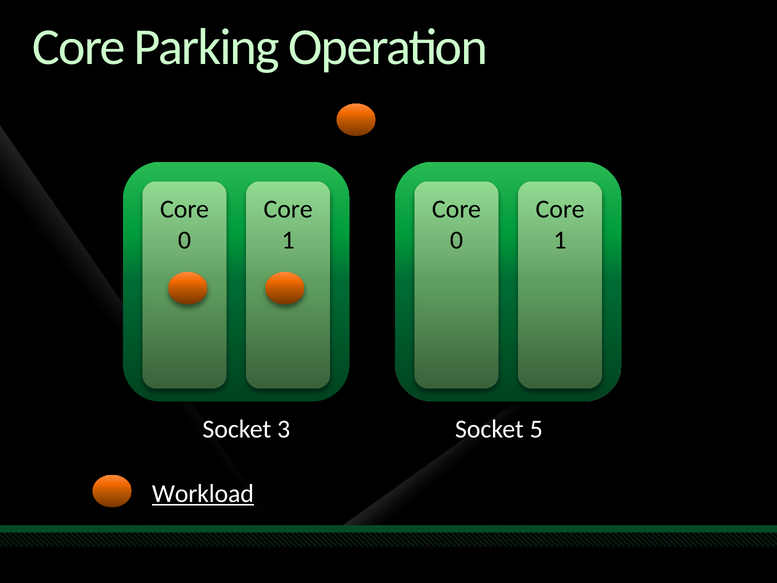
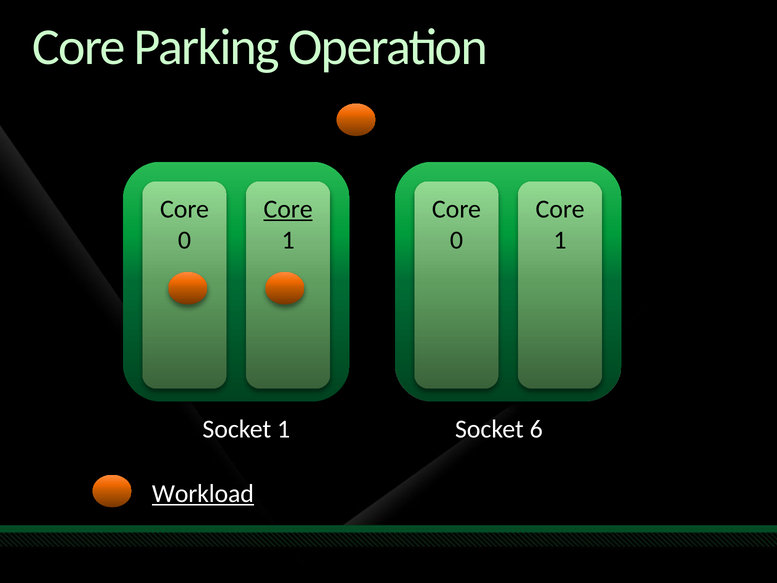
Core at (288, 209) underline: none -> present
Socket 3: 3 -> 1
5: 5 -> 6
